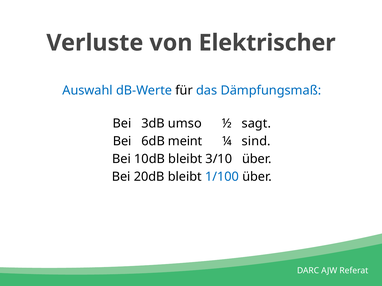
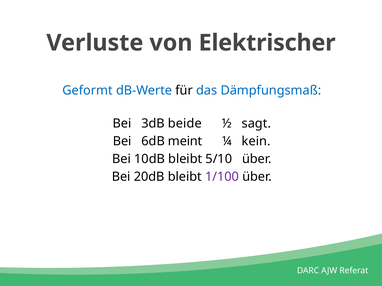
Auswahl: Auswahl -> Geformt
umso: umso -> beide
sind: sind -> kein
3/10: 3/10 -> 5/10
1/100 colour: blue -> purple
